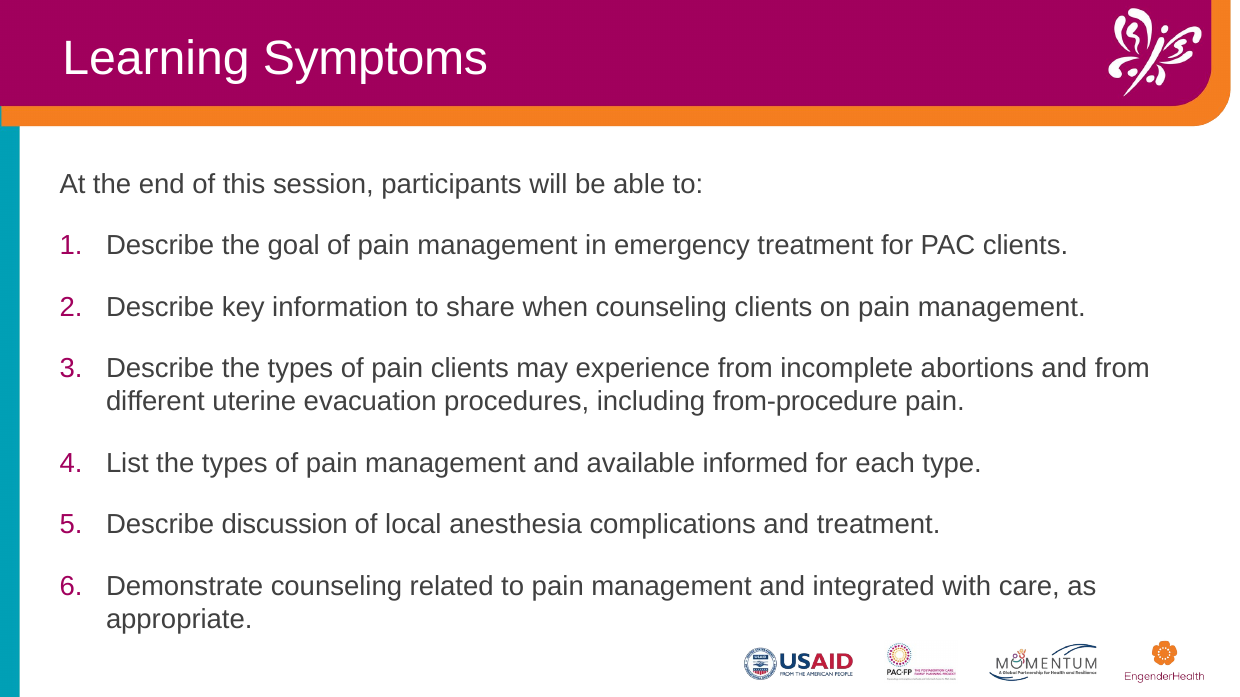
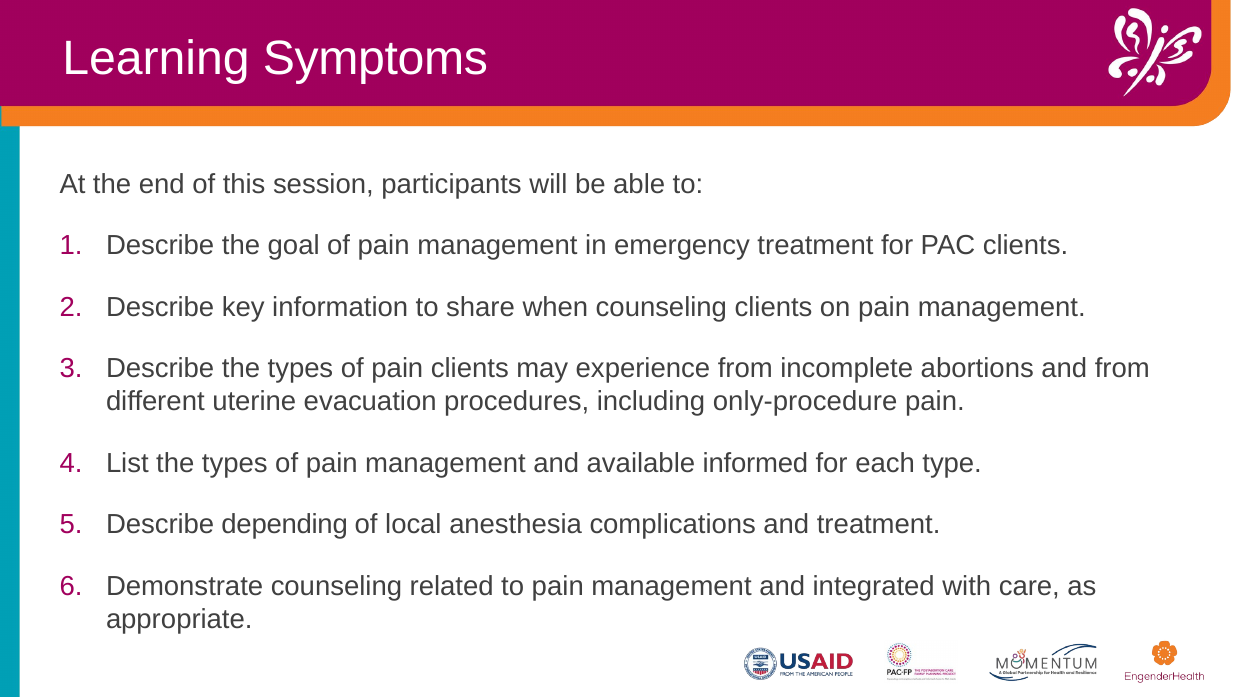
from-procedure: from-procedure -> only-procedure
discussion: discussion -> depending
